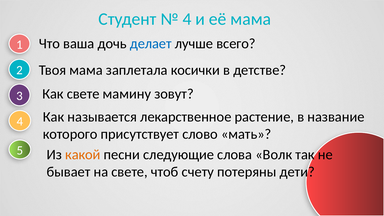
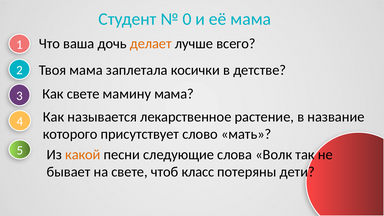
4 at (187, 19): 4 -> 0
делает colour: blue -> orange
мамину зовут: зовут -> мама
счету: счету -> класс
